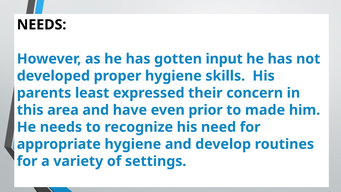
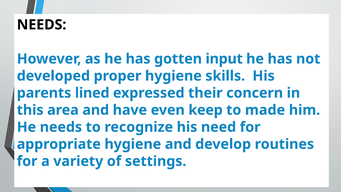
least: least -> lined
prior: prior -> keep
